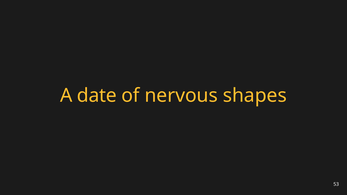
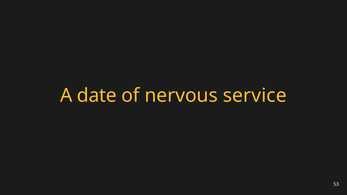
shapes: shapes -> service
